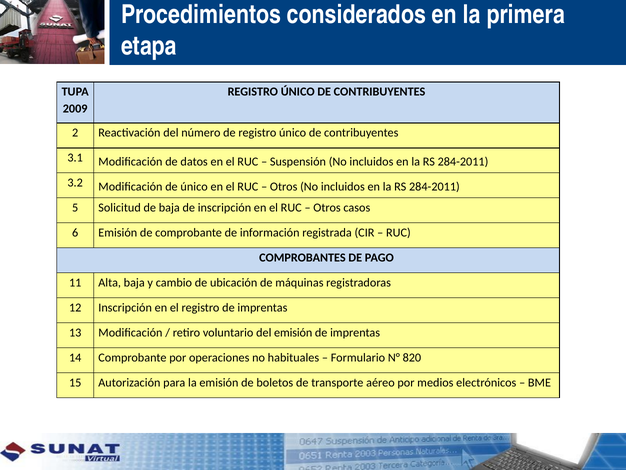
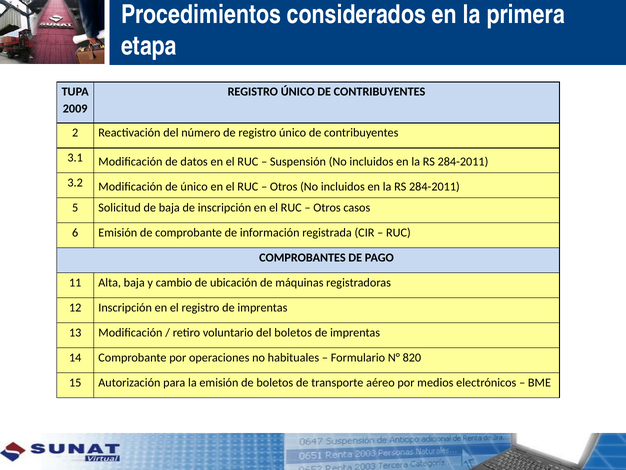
del emisión: emisión -> boletos
